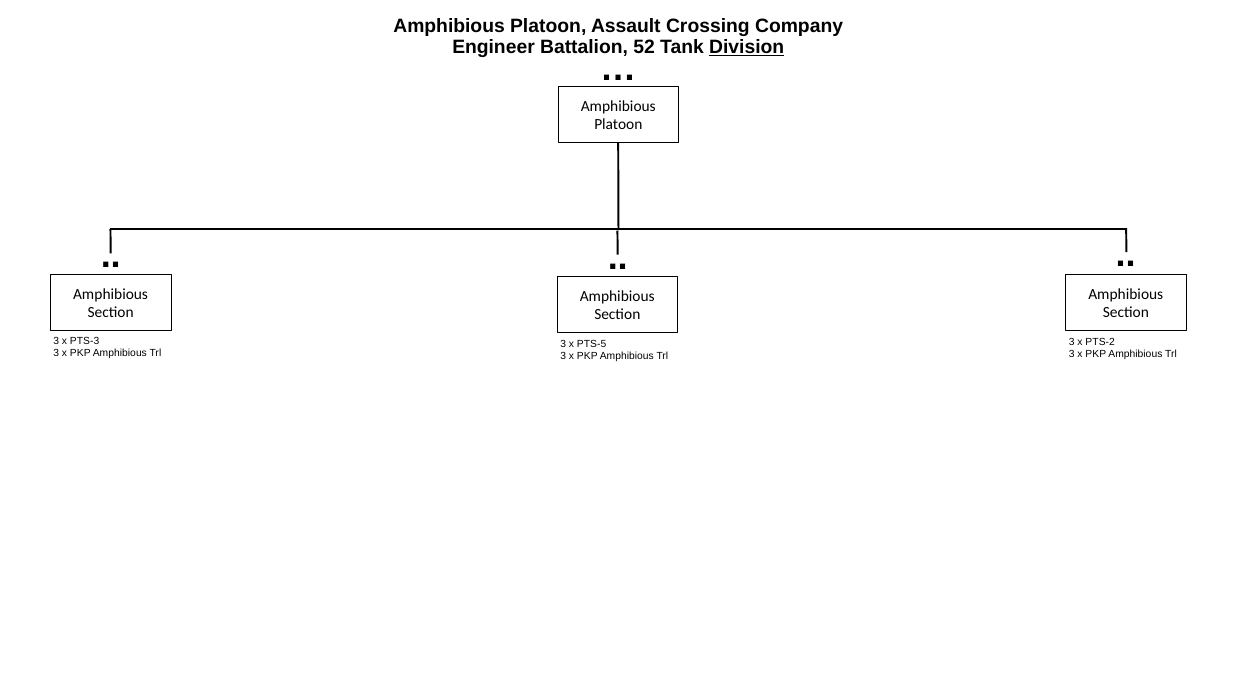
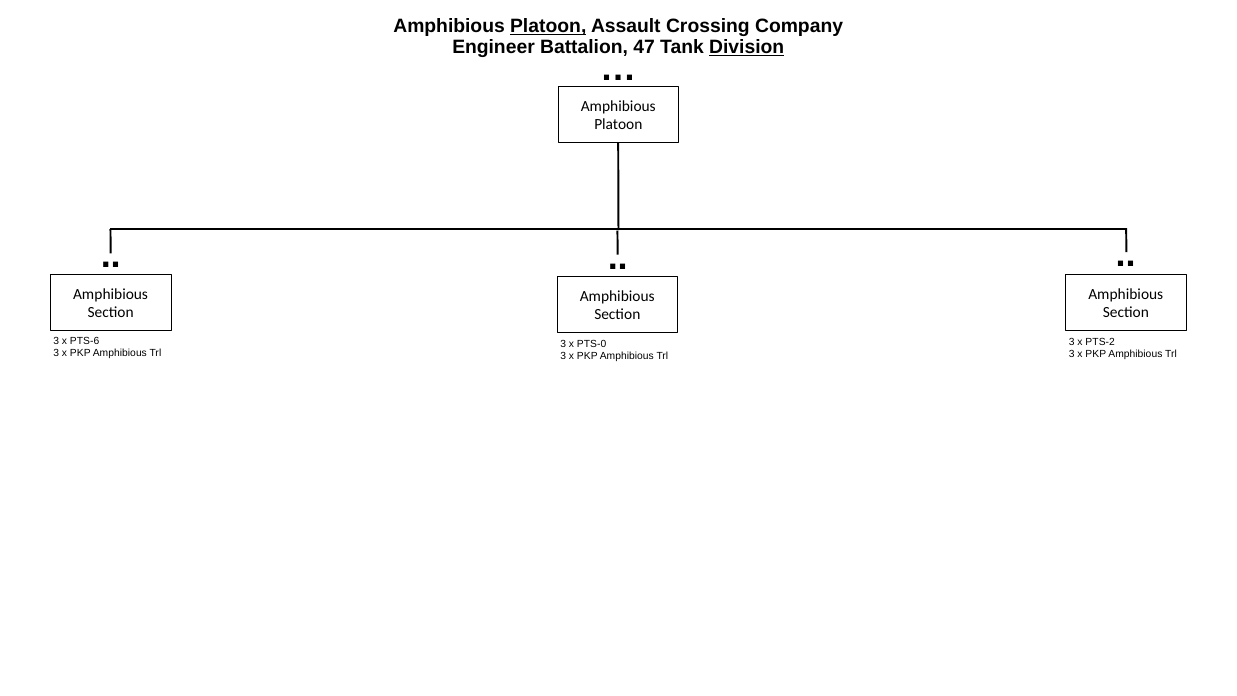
Platoon at (548, 26) underline: none -> present
52: 52 -> 47
PTS-3: PTS-3 -> PTS-6
PTS-5: PTS-5 -> PTS-0
